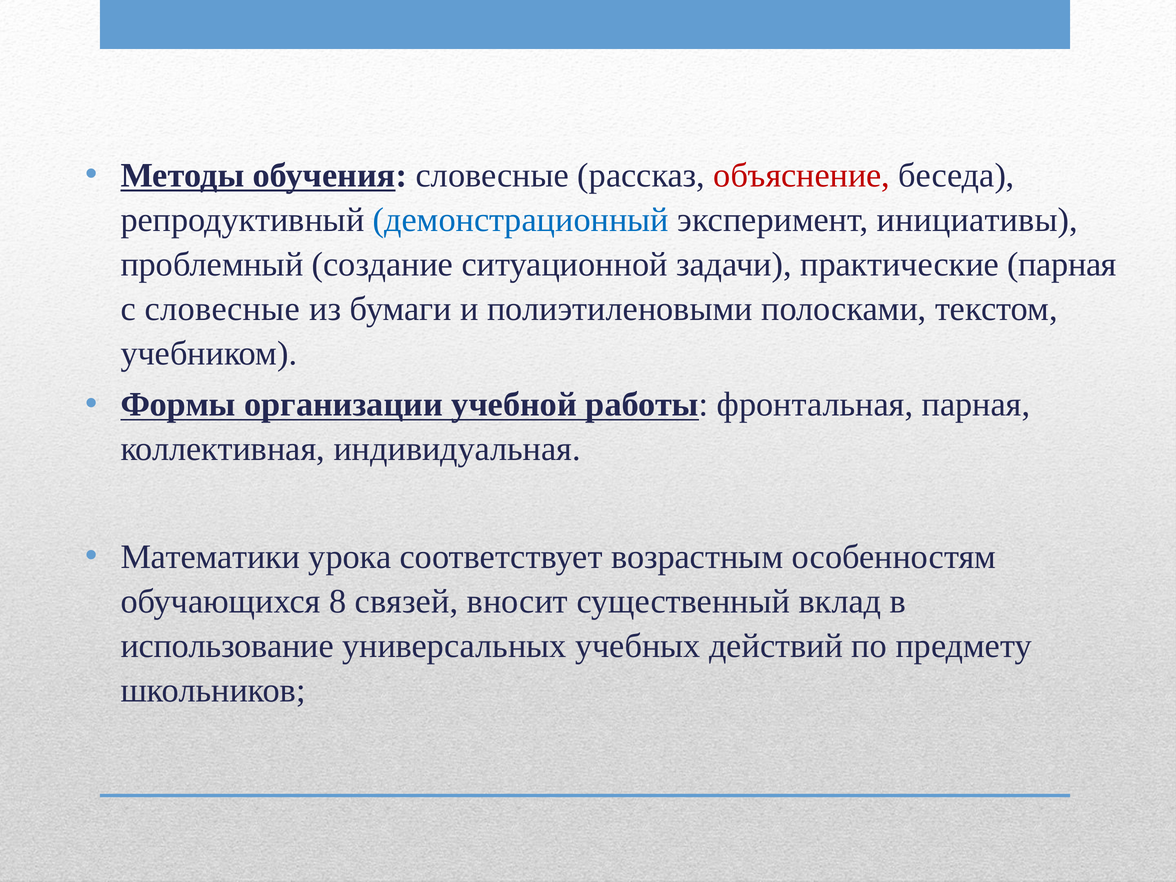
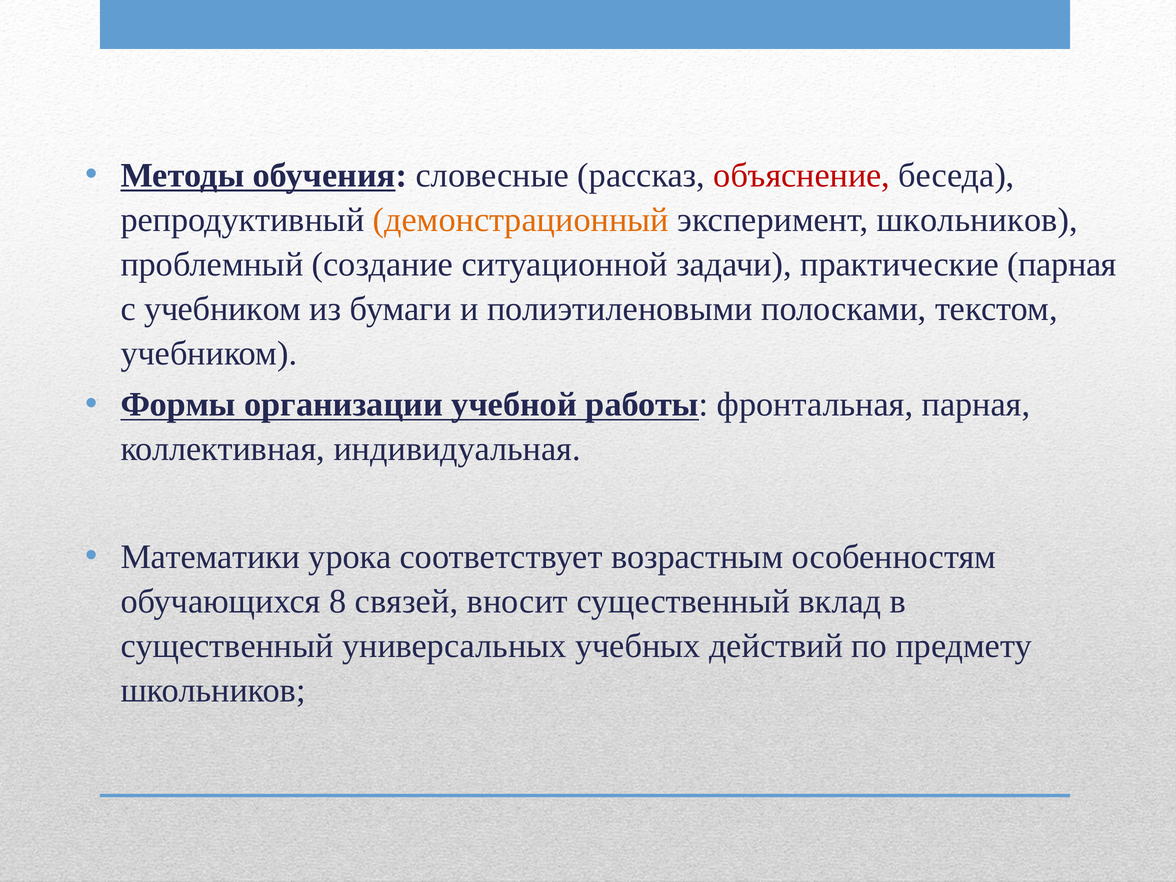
демонстрационный colour: blue -> orange
эксперимент инициативы: инициативы -> школьников
с словесные: словесные -> учебником
использование at (227, 646): использование -> существенный
